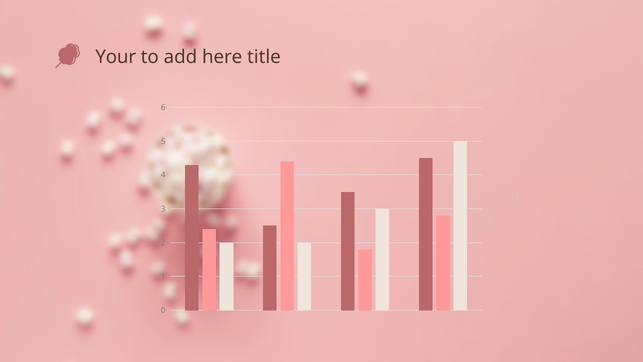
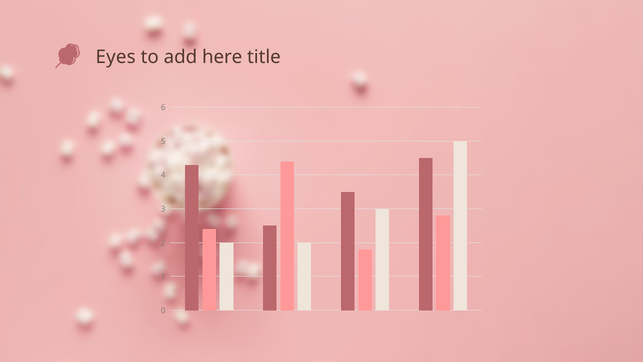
Your: Your -> Eyes
